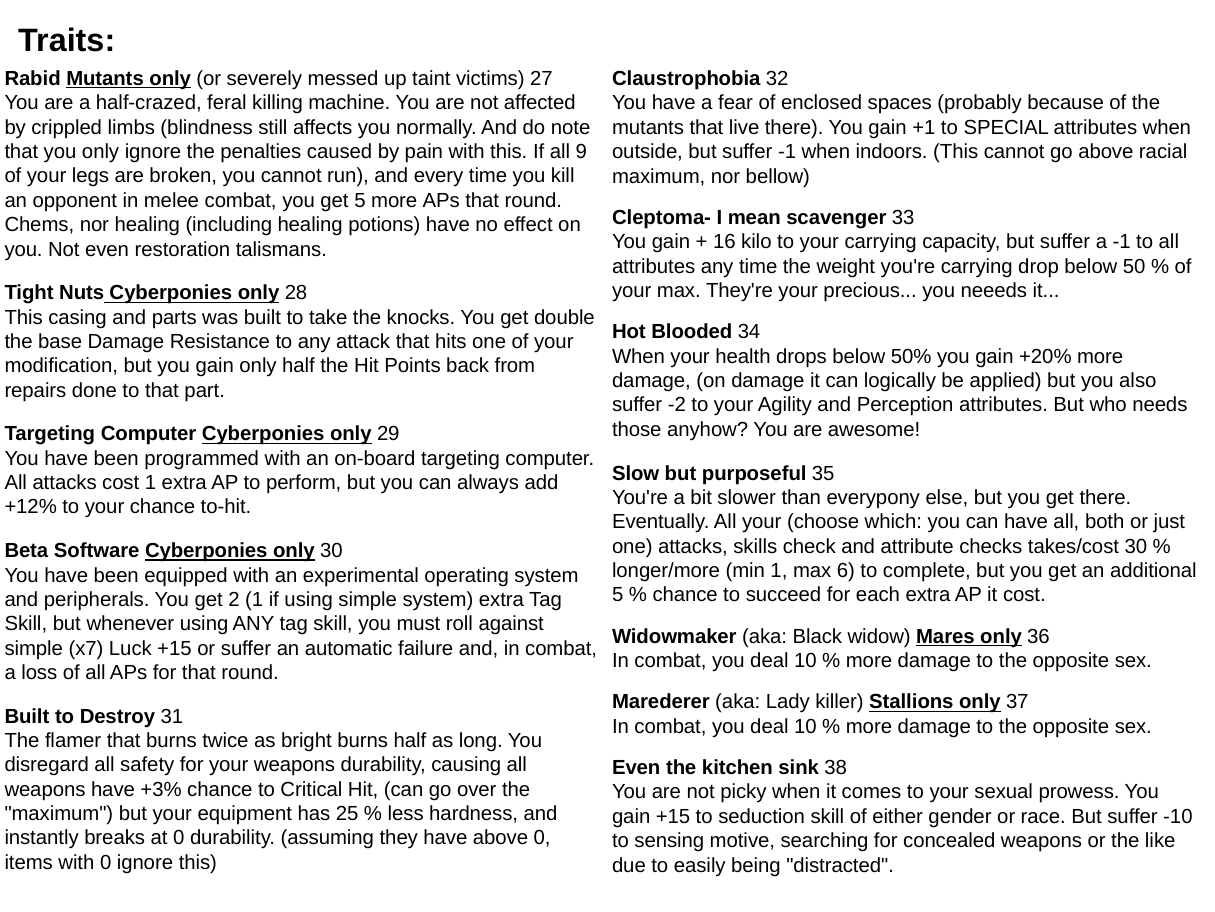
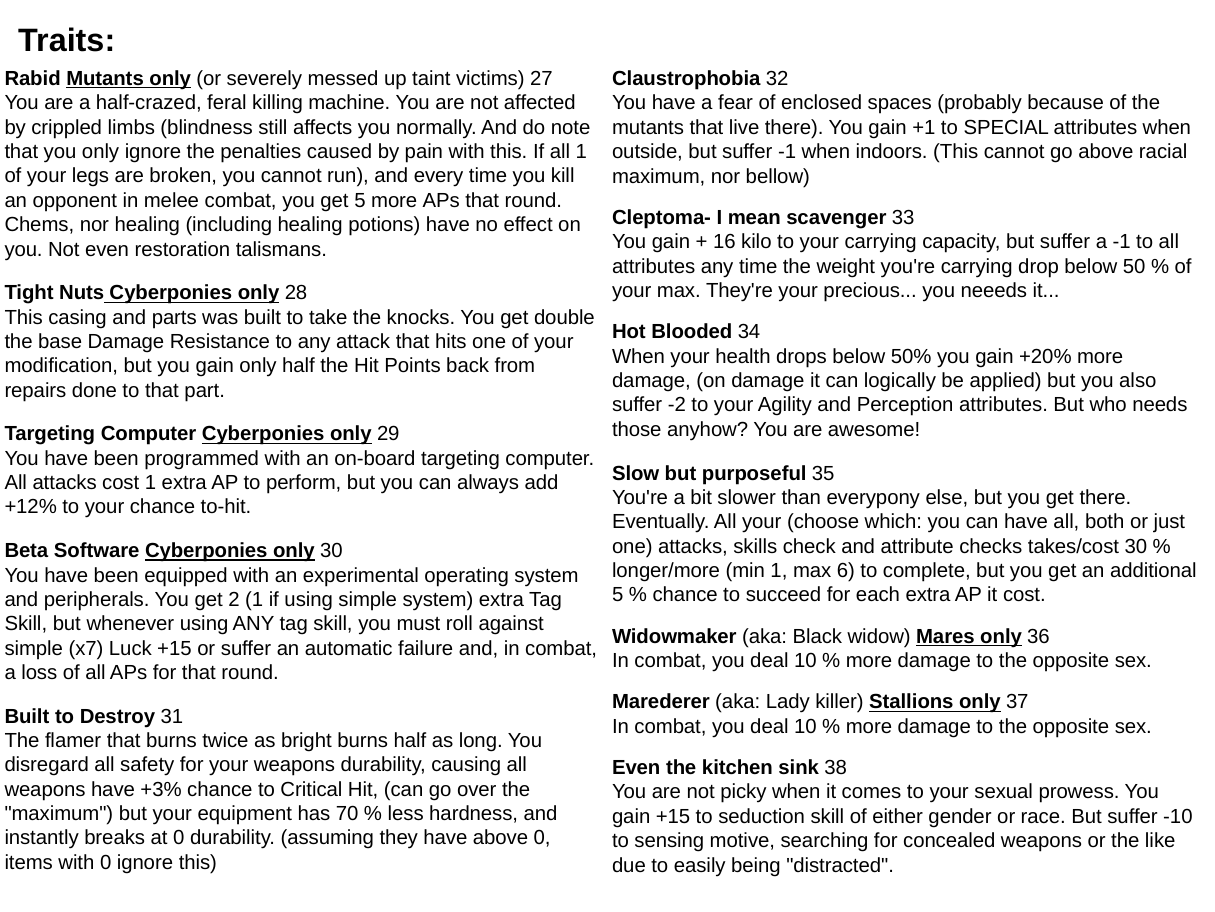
all 9: 9 -> 1
25: 25 -> 70
